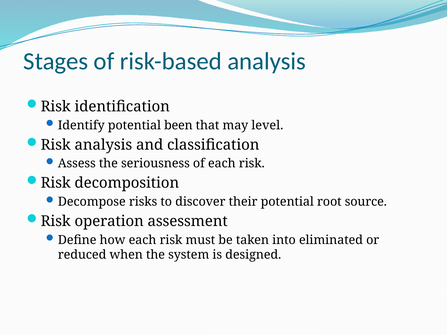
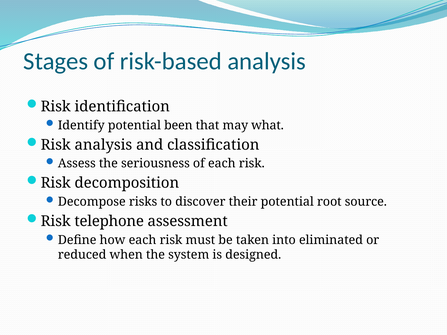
level: level -> what
operation: operation -> telephone
